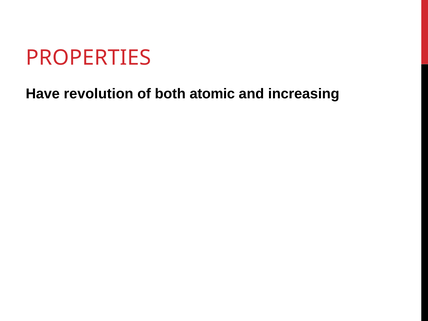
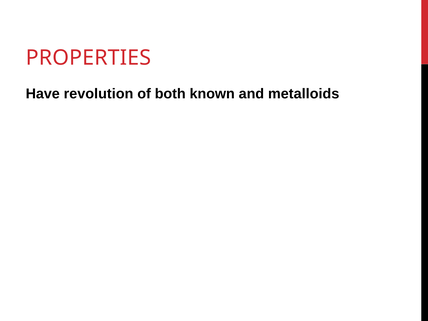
atomic: atomic -> known
increasing: increasing -> metalloids
